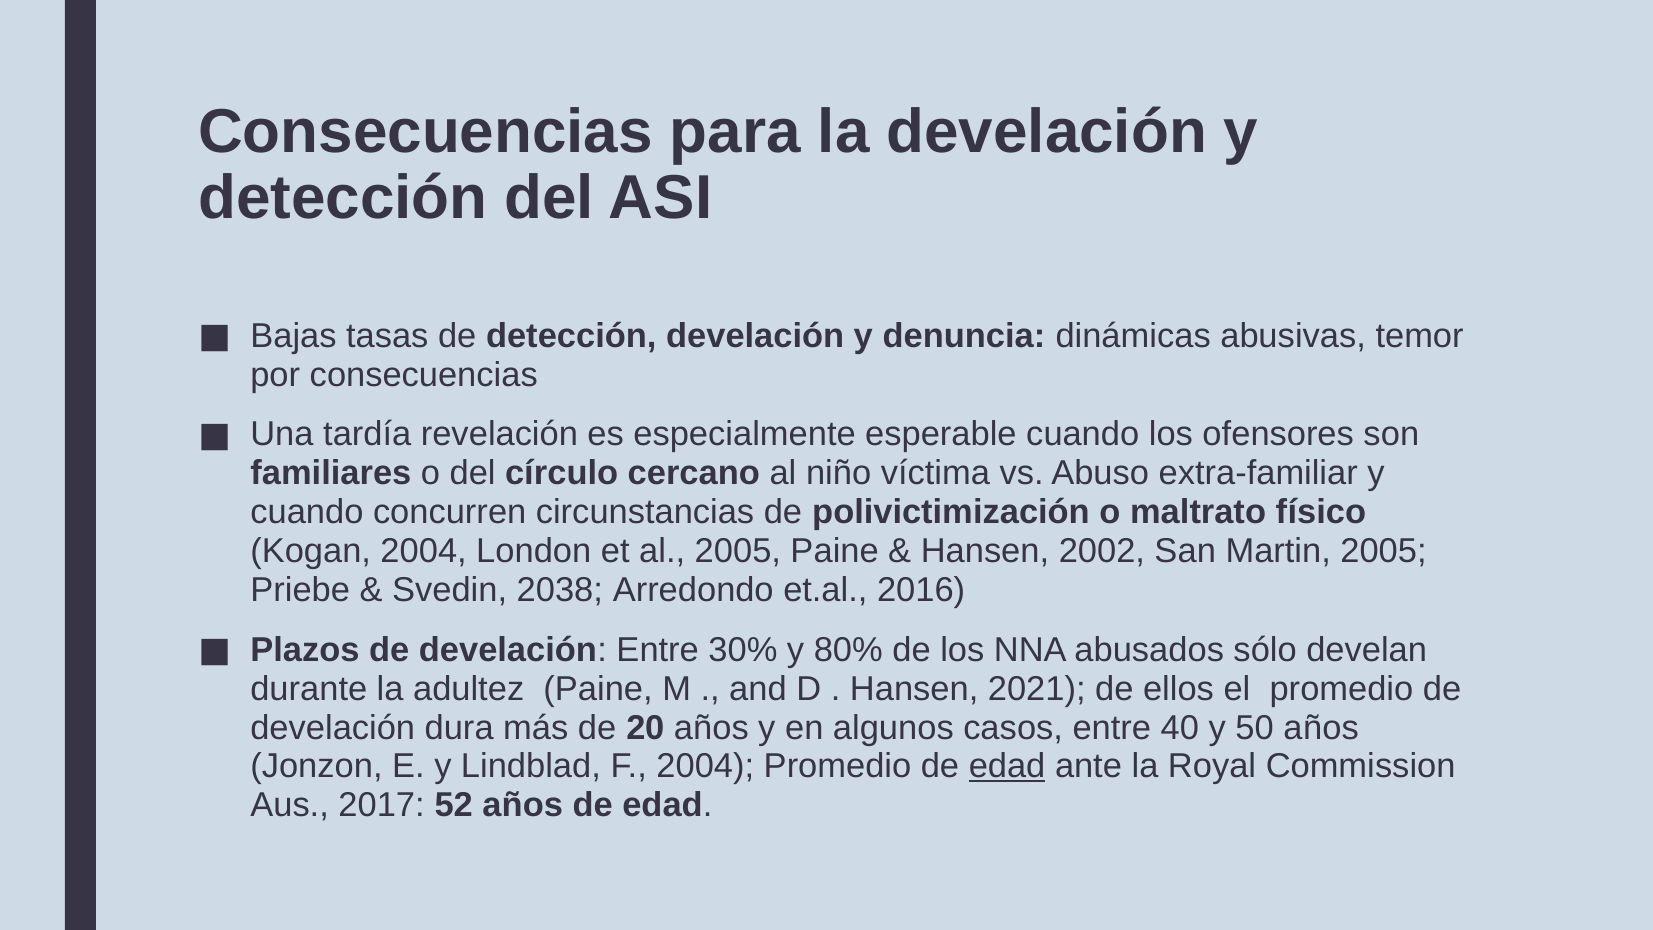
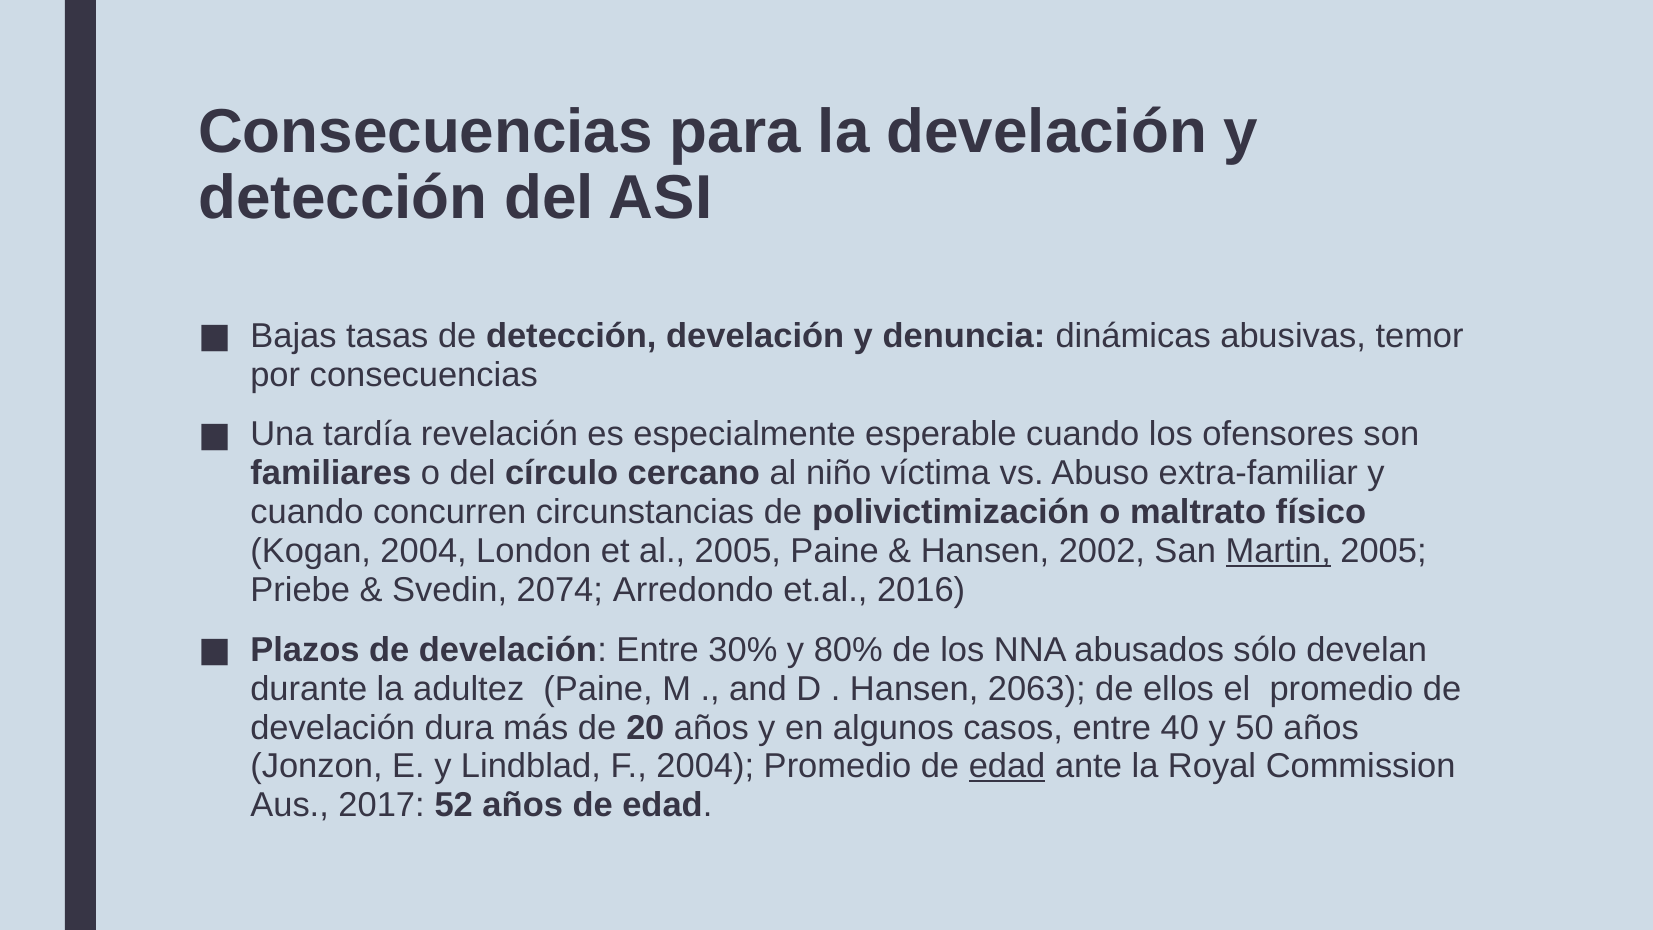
Martin underline: none -> present
2038: 2038 -> 2074
2021: 2021 -> 2063
